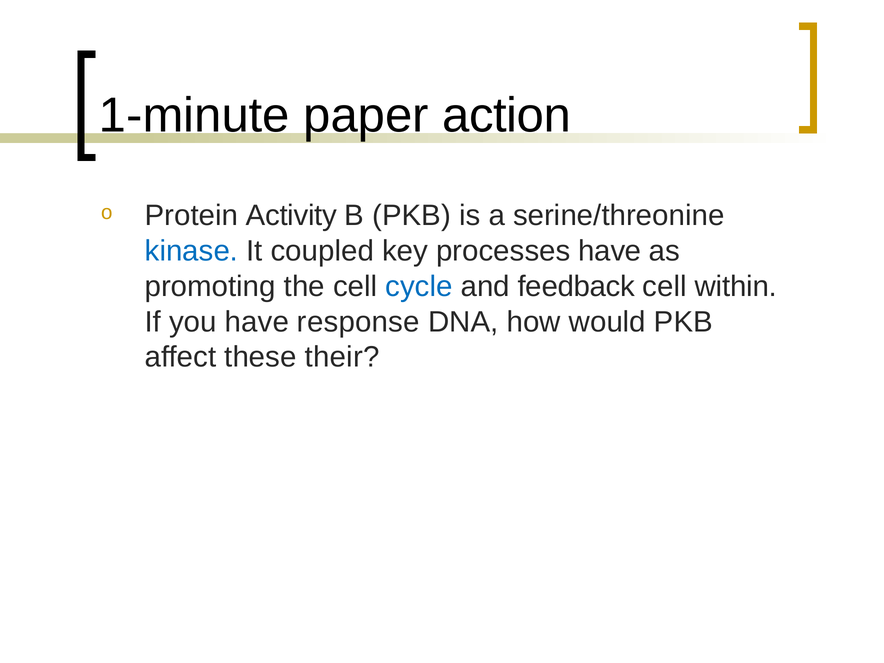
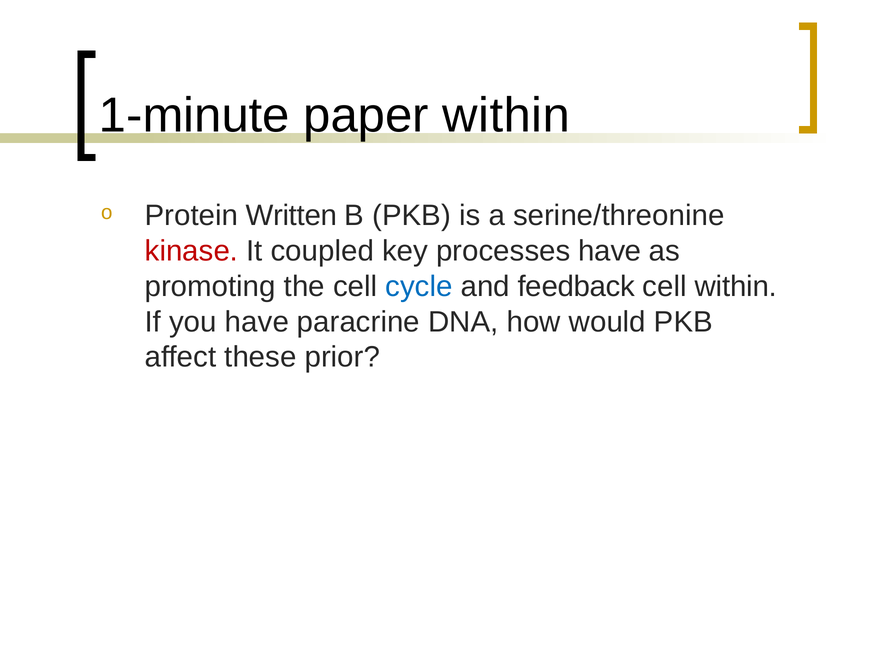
paper action: action -> within
Activity: Activity -> Written
kinase colour: blue -> red
response: response -> paracrine
their: their -> prior
